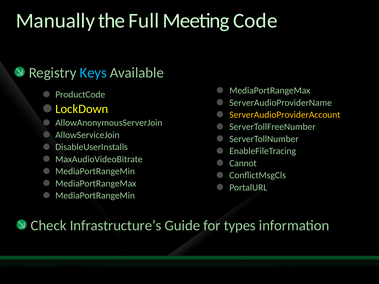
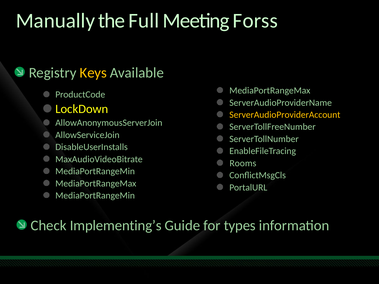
Code: Code -> Forss
Keys colour: light blue -> yellow
Cannot: Cannot -> Rooms
Infrastructure’s: Infrastructure’s -> Implementing’s
